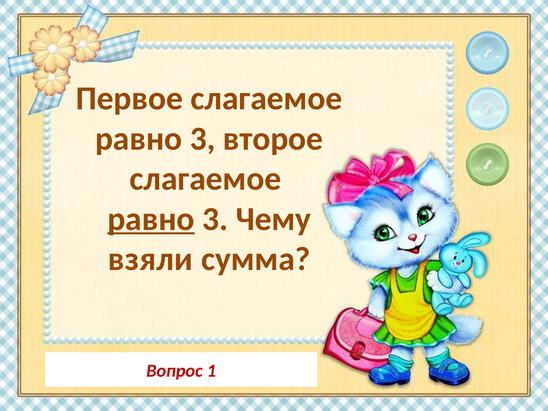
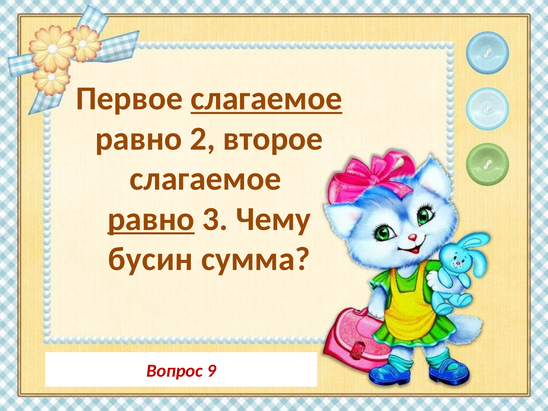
слагаемое at (266, 99) underline: none -> present
3 at (203, 139): 3 -> 2
взяли: взяли -> бусин
1: 1 -> 9
